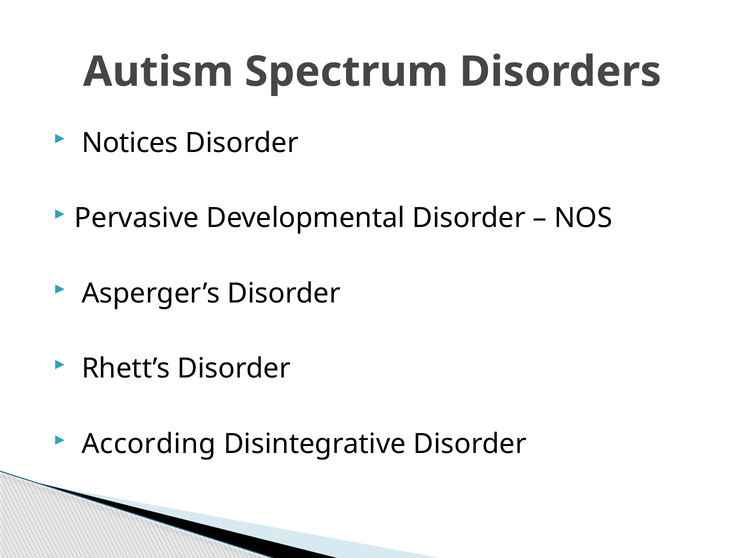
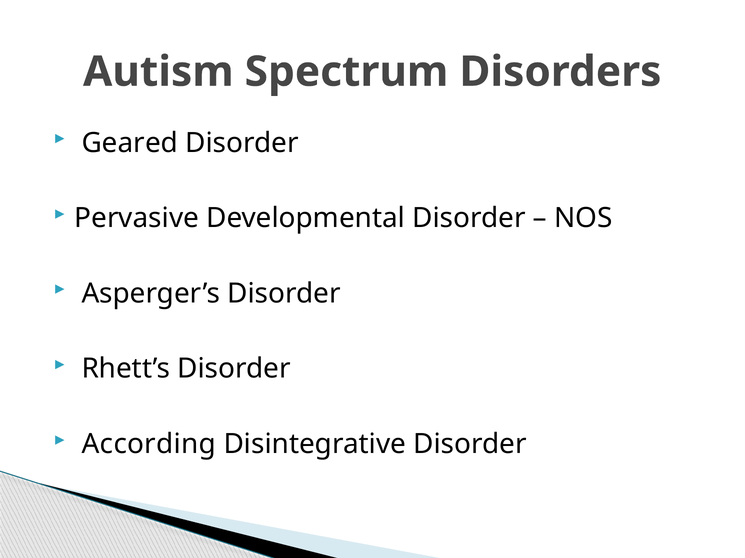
Notices: Notices -> Geared
